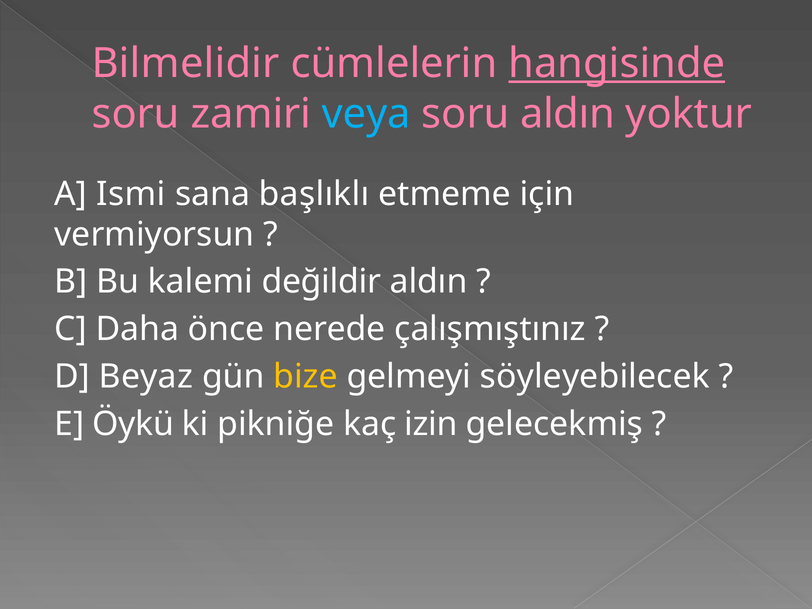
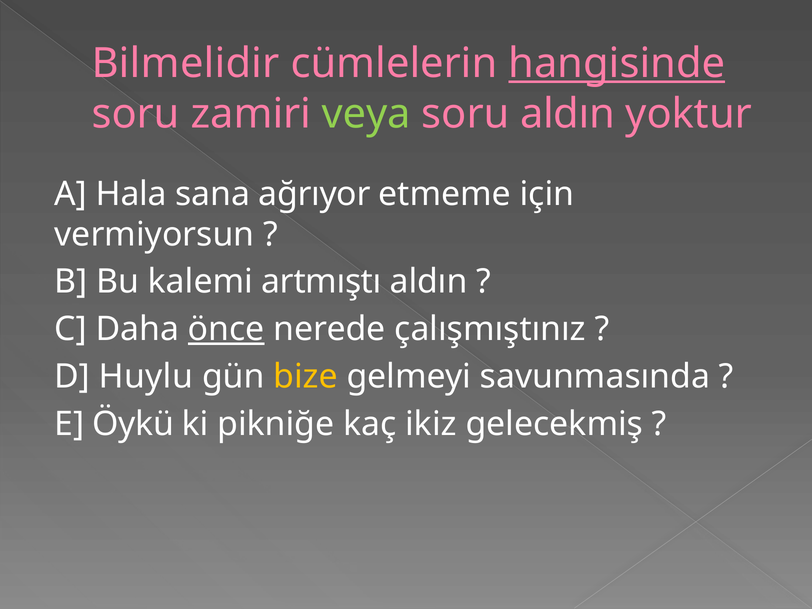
veya colour: light blue -> light green
Ismi: Ismi -> Hala
başlıklı: başlıklı -> ağrıyor
değildir: değildir -> artmıştı
önce underline: none -> present
Beyaz: Beyaz -> Huylu
söyleyebilecek: söyleyebilecek -> savunmasında
izin: izin -> ikiz
